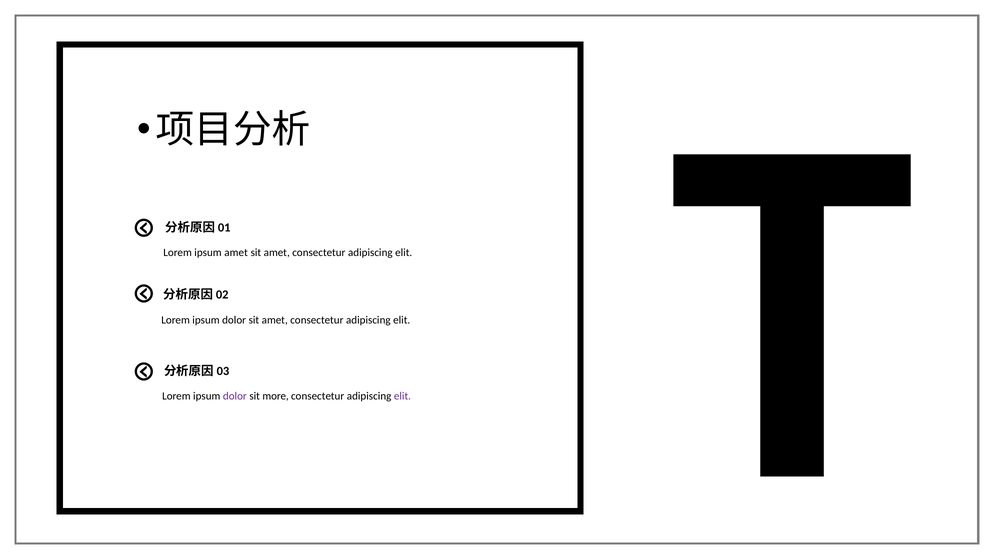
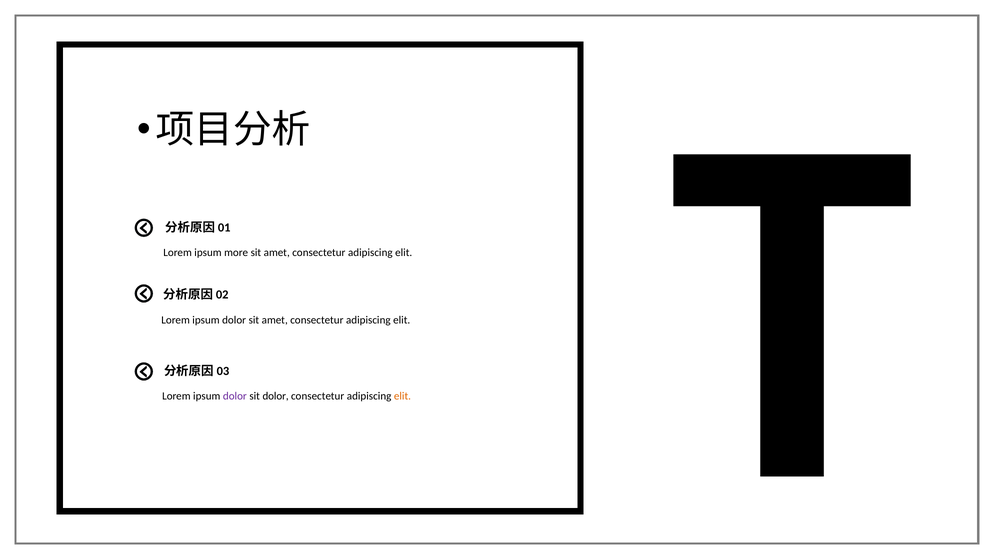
ipsum amet: amet -> more
sit more: more -> dolor
elit at (402, 396) colour: purple -> orange
